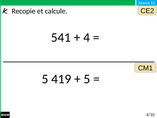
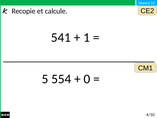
4: 4 -> 1
419: 419 -> 554
5 at (87, 79): 5 -> 0
